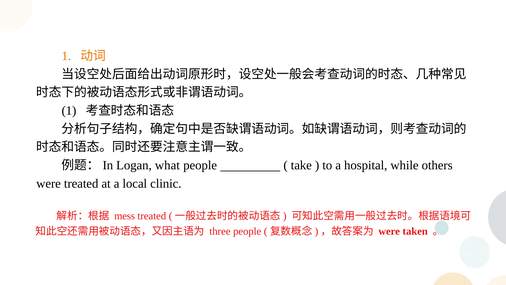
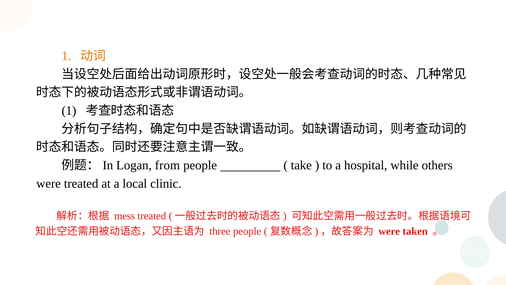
what: what -> from
